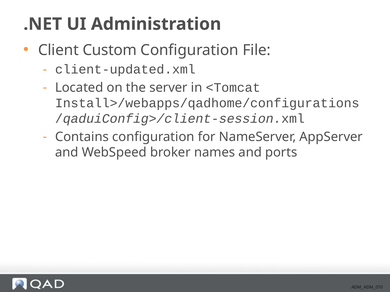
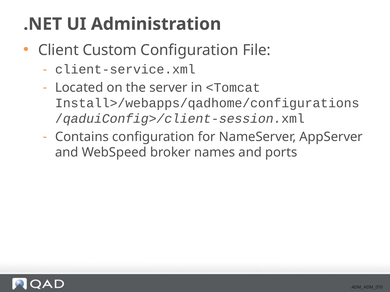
client-updated.xml: client-updated.xml -> client-service.xml
